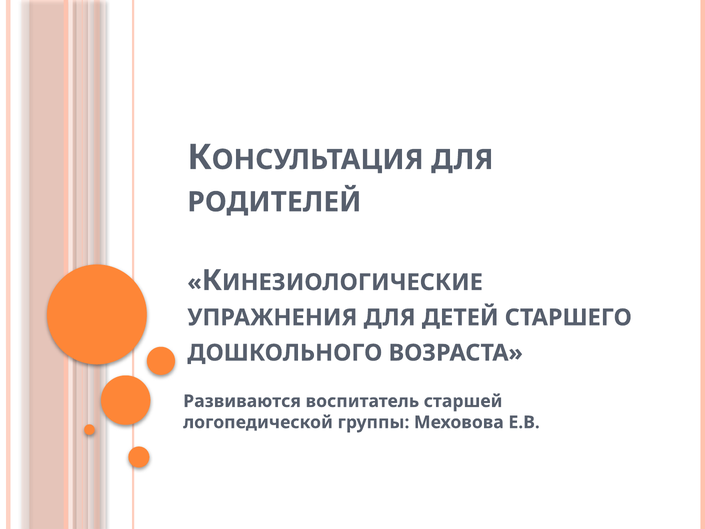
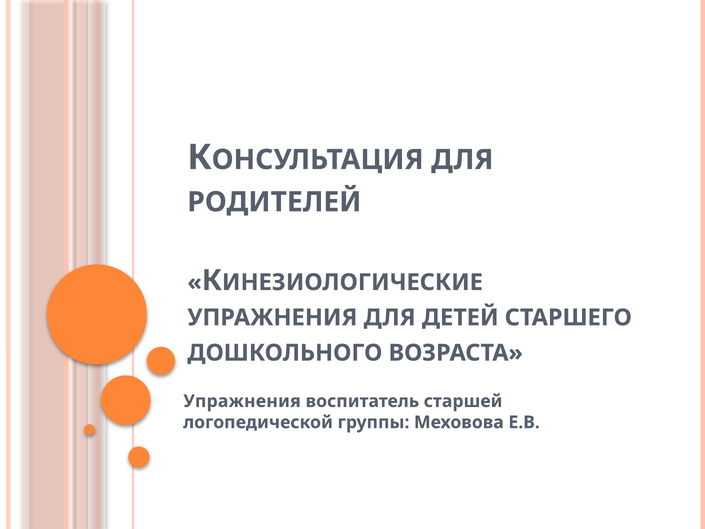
Развиваются at (242, 401): Развиваются -> Упражнения
